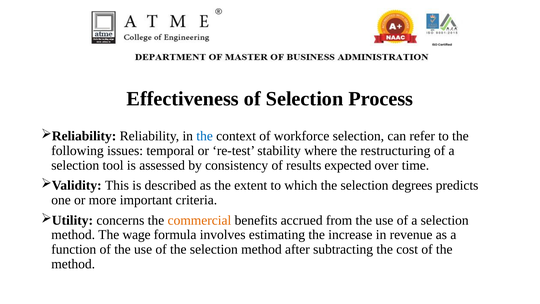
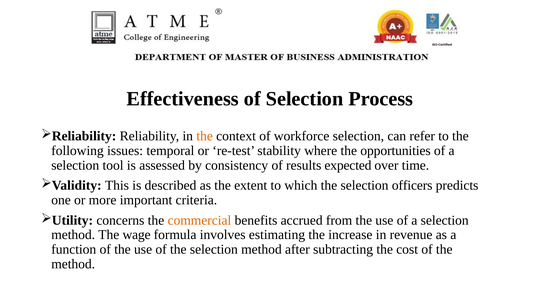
the at (205, 136) colour: blue -> orange
restructuring: restructuring -> opportunities
degrees: degrees -> officers
